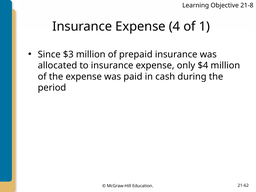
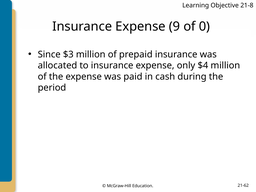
4: 4 -> 9
1: 1 -> 0
